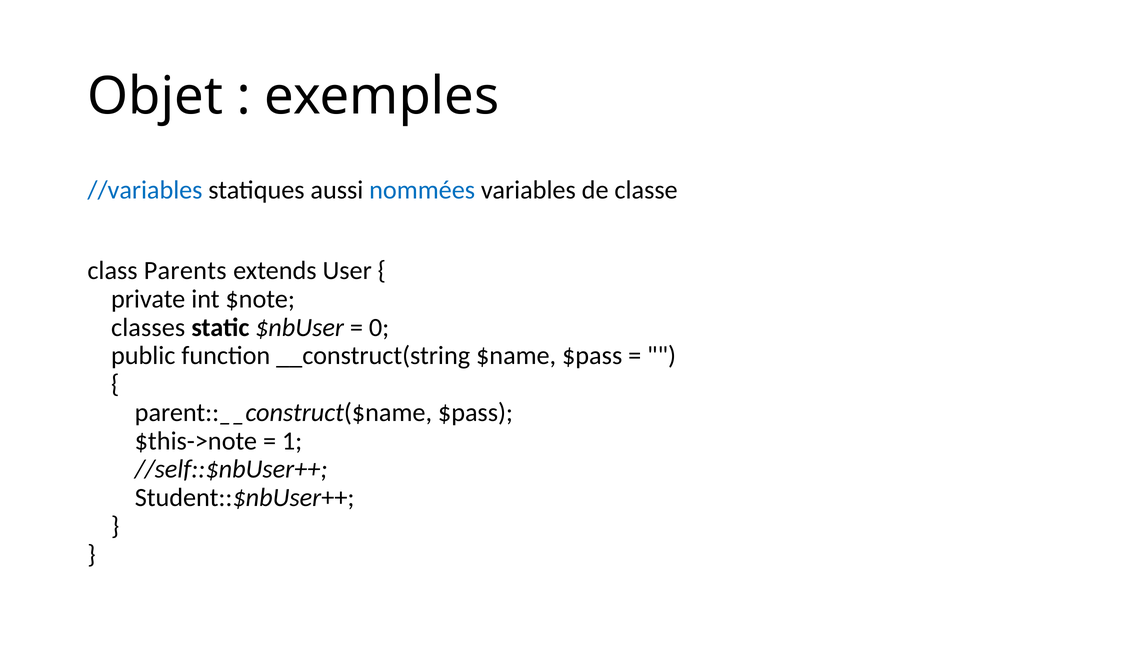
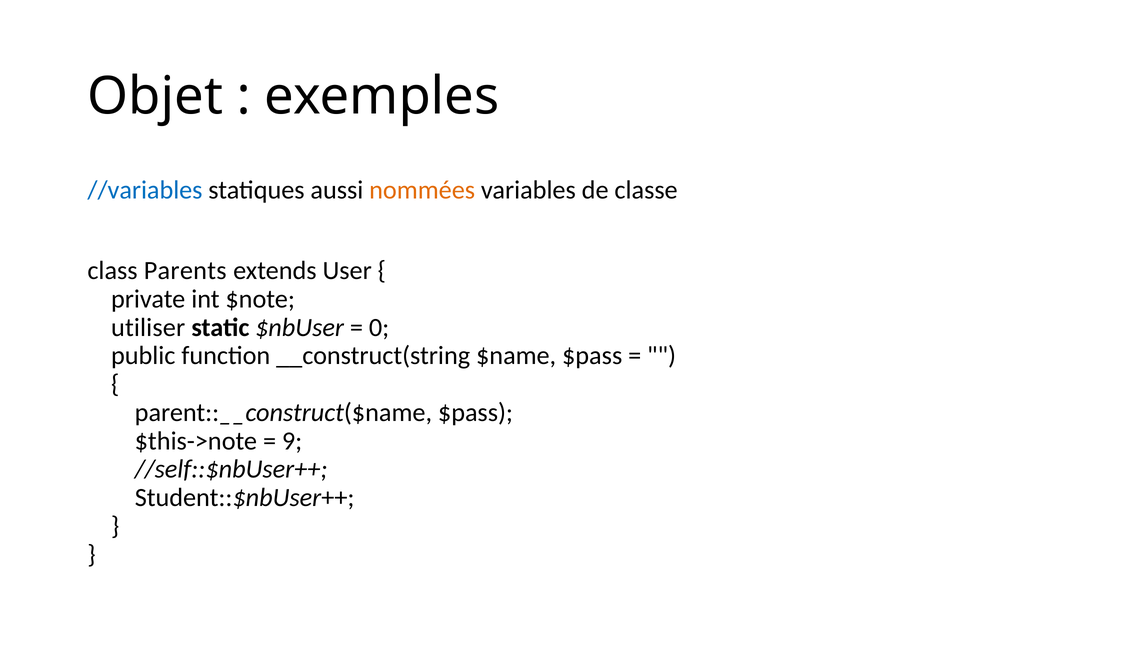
nommées colour: blue -> orange
classes: classes -> utiliser
1: 1 -> 9
